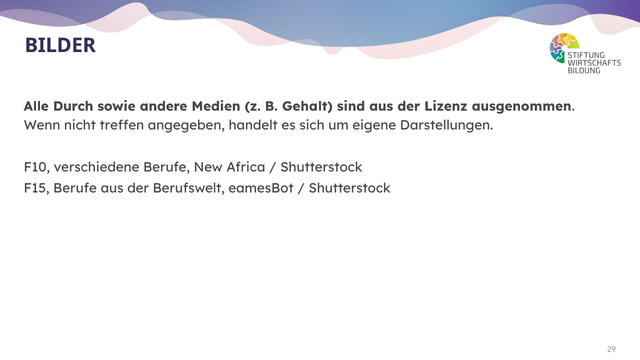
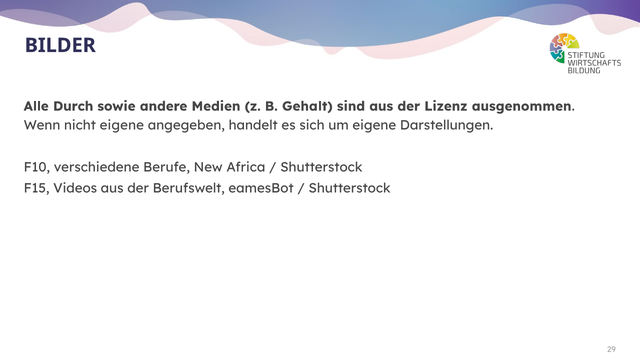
nicht treffen: treffen -> eigene
F15 Berufe: Berufe -> Videos
